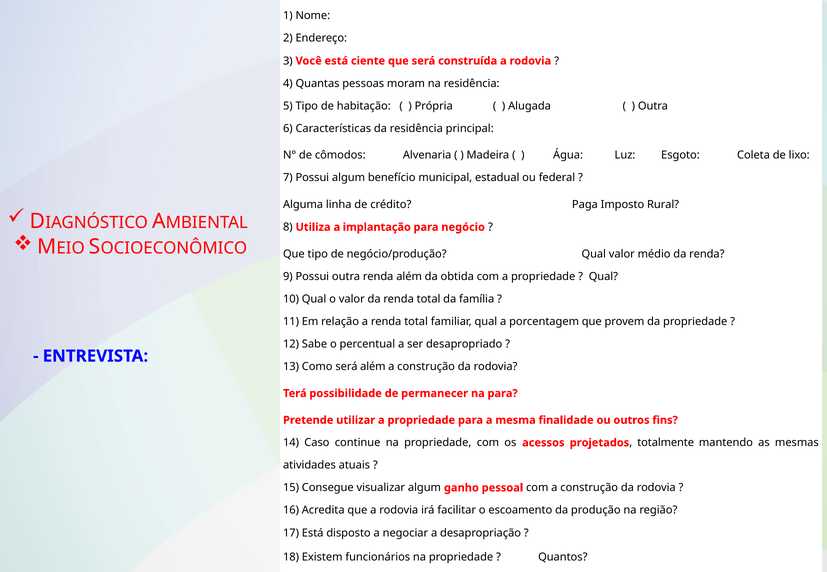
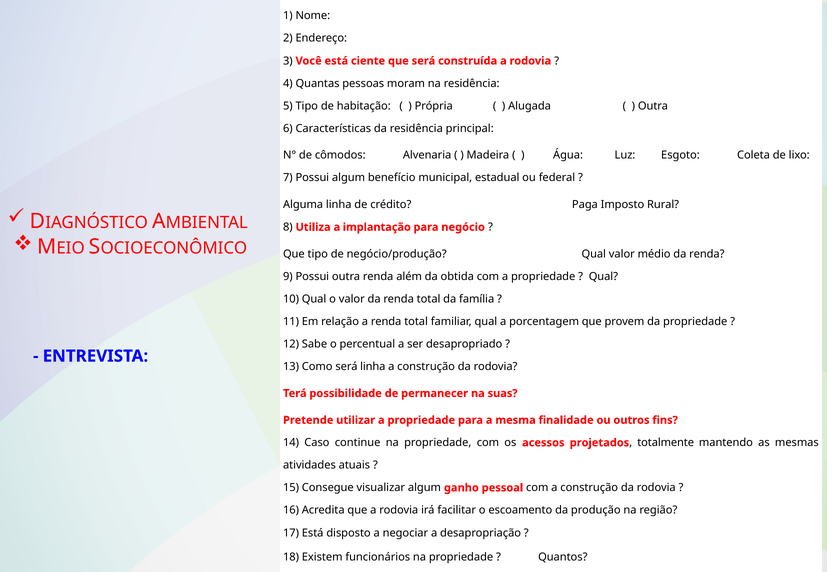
será além: além -> linha
na para: para -> suas
